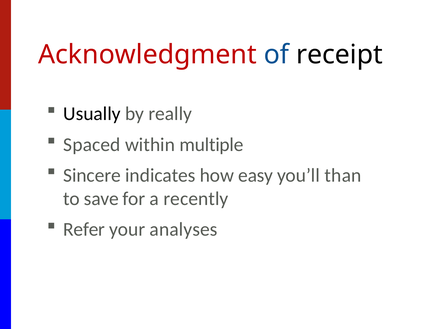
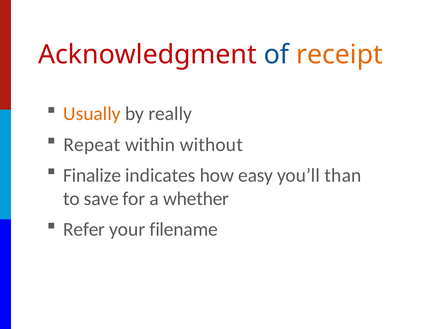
receipt colour: black -> orange
Usually colour: black -> orange
Spaced: Spaced -> Repeat
multiple: multiple -> without
Sincere: Sincere -> Finalize
recently: recently -> whether
analyses: analyses -> filename
